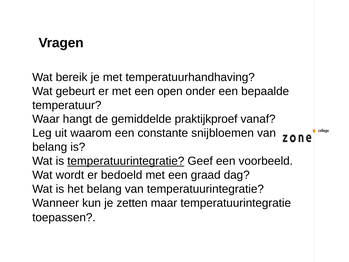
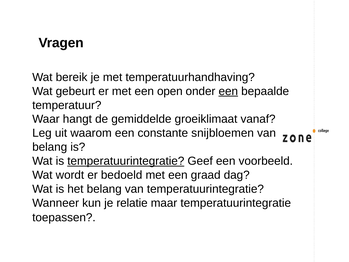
een at (228, 91) underline: none -> present
praktijkproef: praktijkproef -> groeiklimaat
zetten: zetten -> relatie
